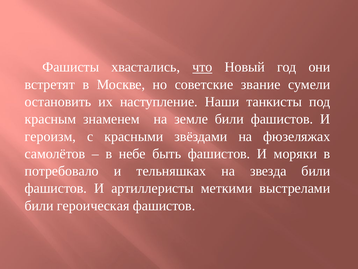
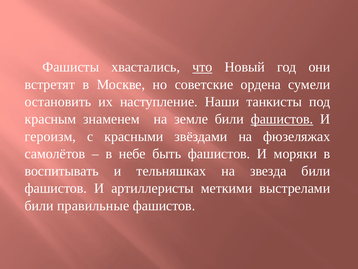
звание: звание -> ордена
фашистов at (282, 119) underline: none -> present
потребовало: потребовало -> воспитывать
героическая: героическая -> правильные
